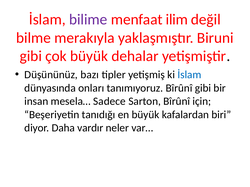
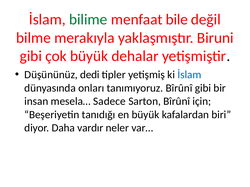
bilime colour: purple -> green
ilim: ilim -> bile
bazı: bazı -> dedi
